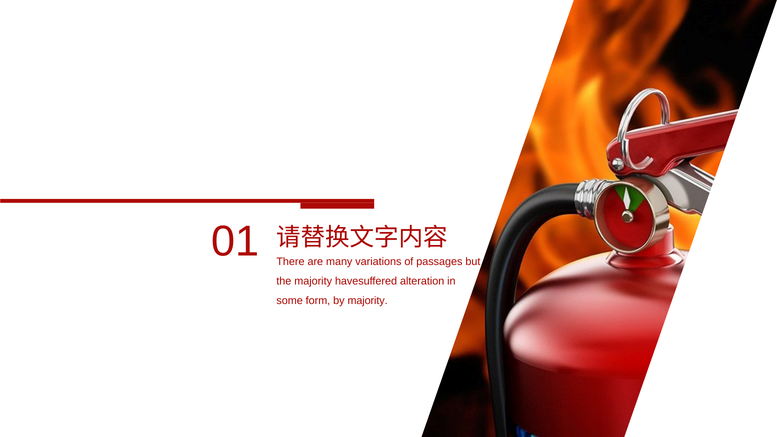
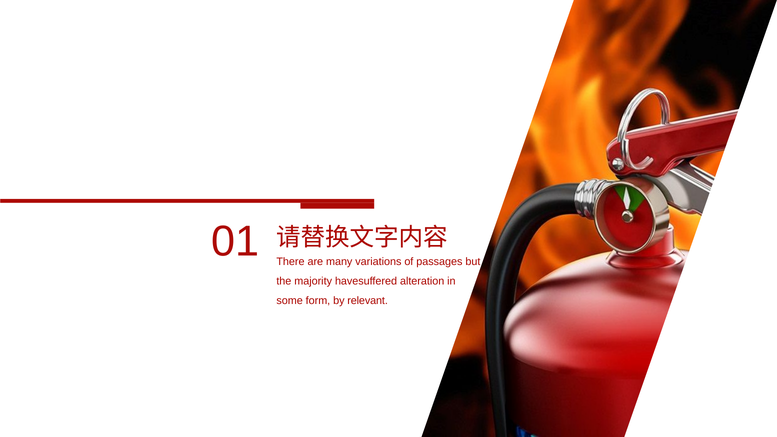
by majority: majority -> relevant
